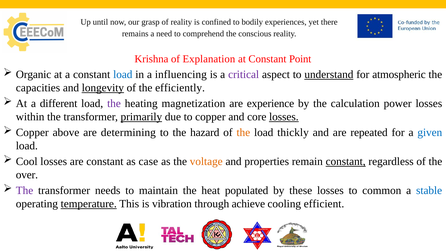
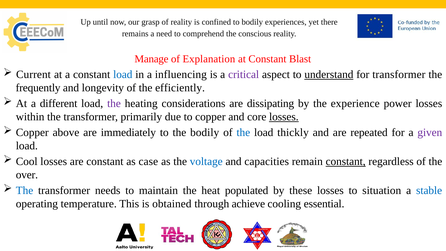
Krishna: Krishna -> Manage
Point: Point -> Blast
Organic: Organic -> Current
for atmospheric: atmospheric -> transformer
capacities: capacities -> frequently
longevity underline: present -> none
magnetization: magnetization -> considerations
experience: experience -> dissipating
calculation: calculation -> experience
primarily underline: present -> none
determining: determining -> immediately
the hazard: hazard -> bodily
the at (243, 132) colour: orange -> blue
given colour: blue -> purple
voltage colour: orange -> blue
properties: properties -> capacities
The at (25, 190) colour: purple -> blue
common: common -> situation
temperature underline: present -> none
vibration: vibration -> obtained
efficient: efficient -> essential
